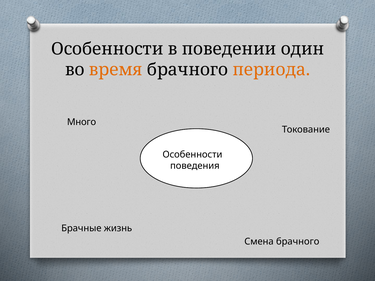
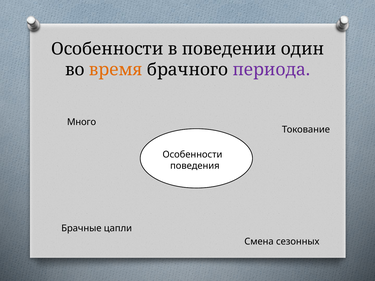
периода colour: orange -> purple
жизнь: жизнь -> цапли
Смена брачного: брачного -> сезонных
